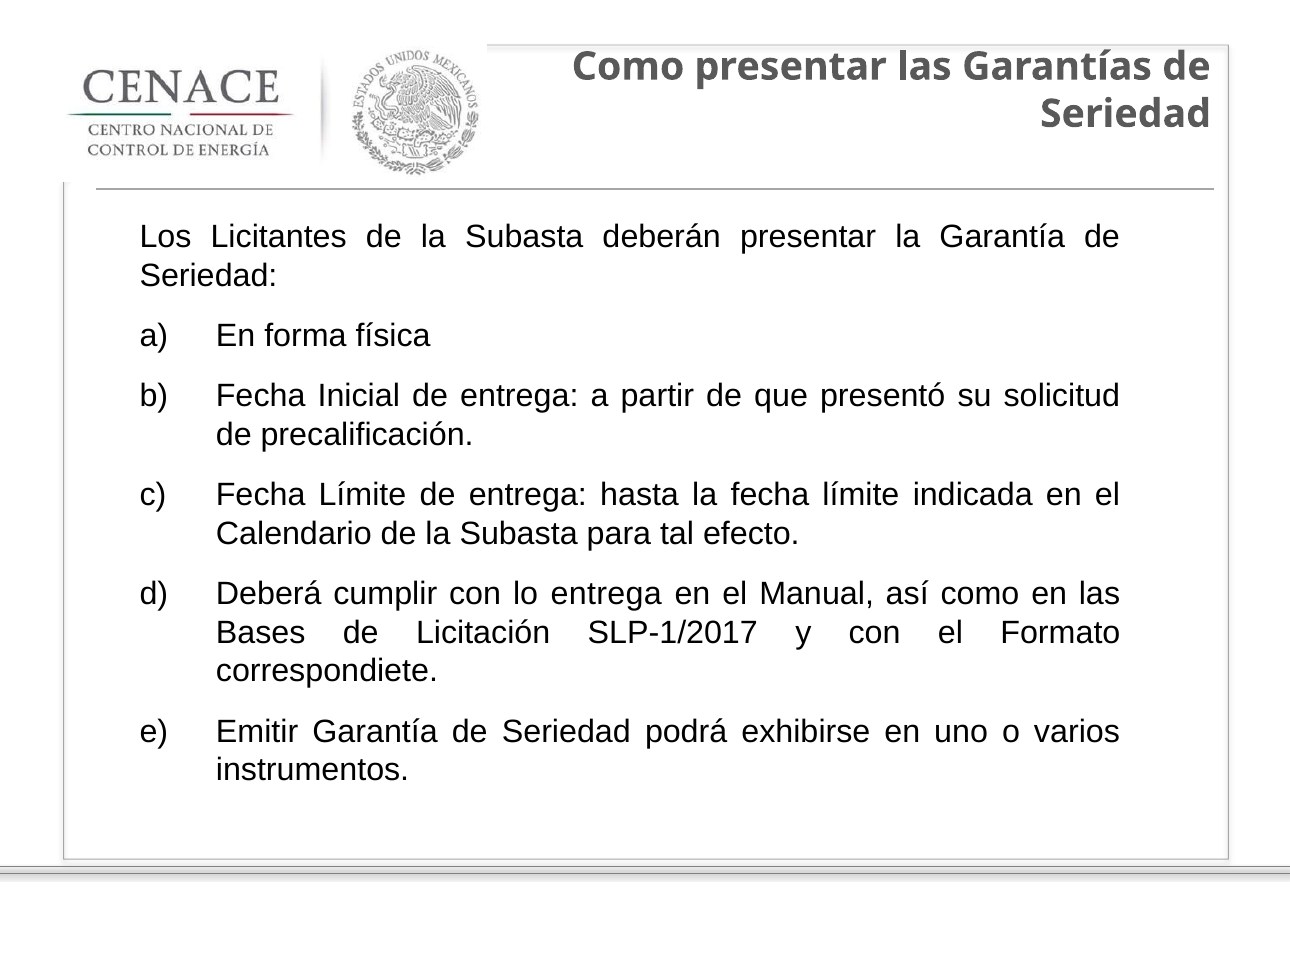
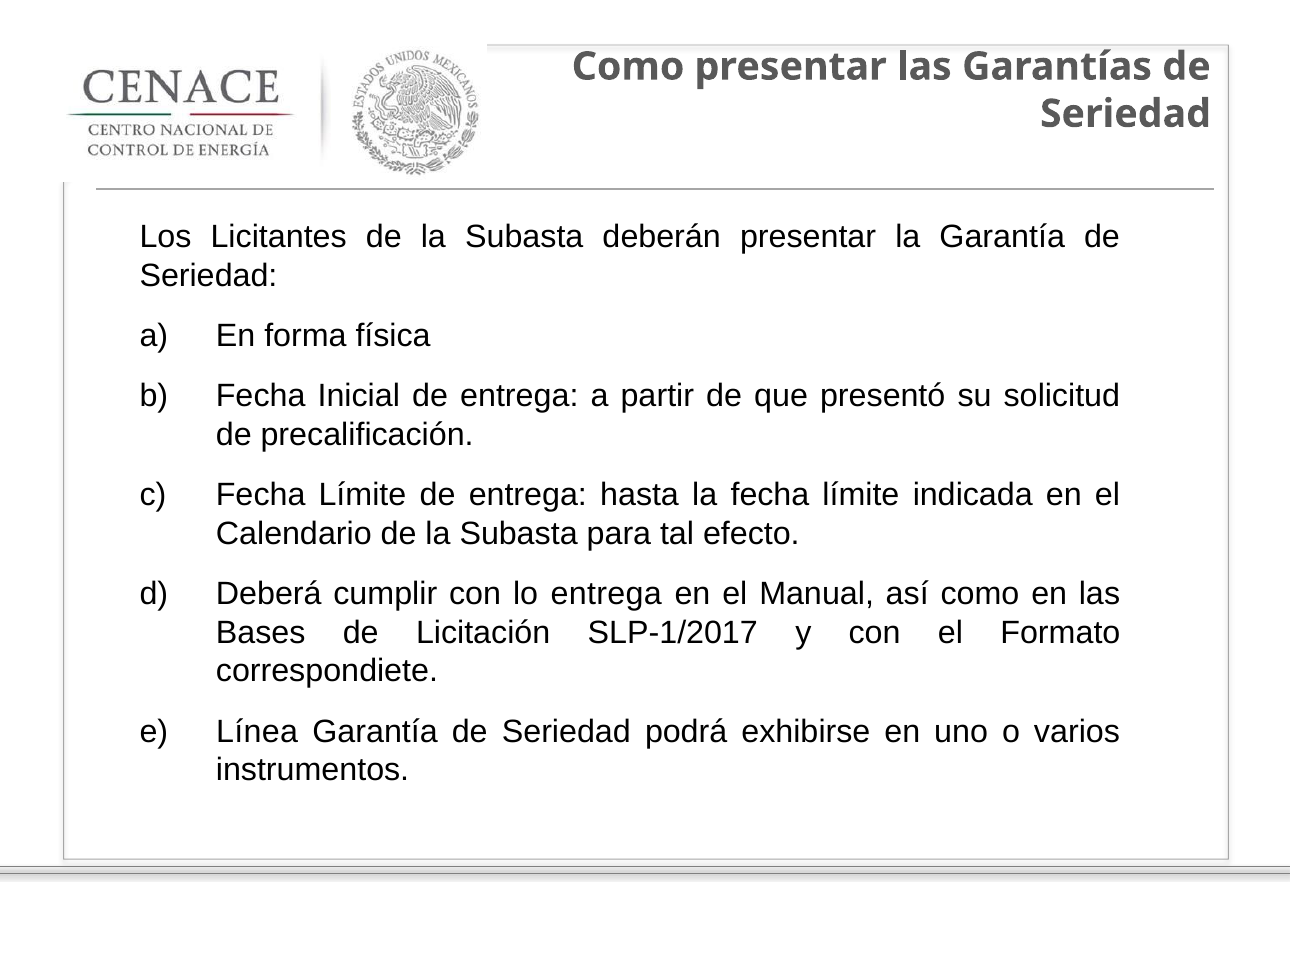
Emitir: Emitir -> Línea
